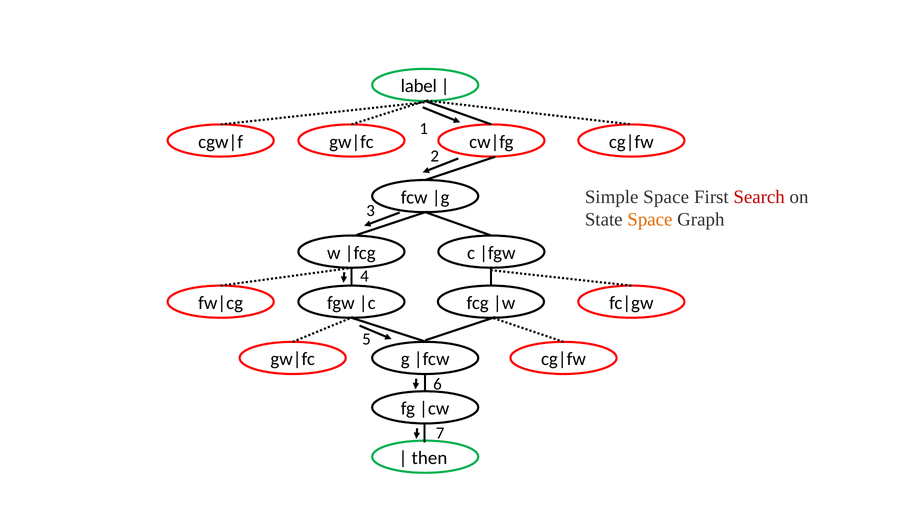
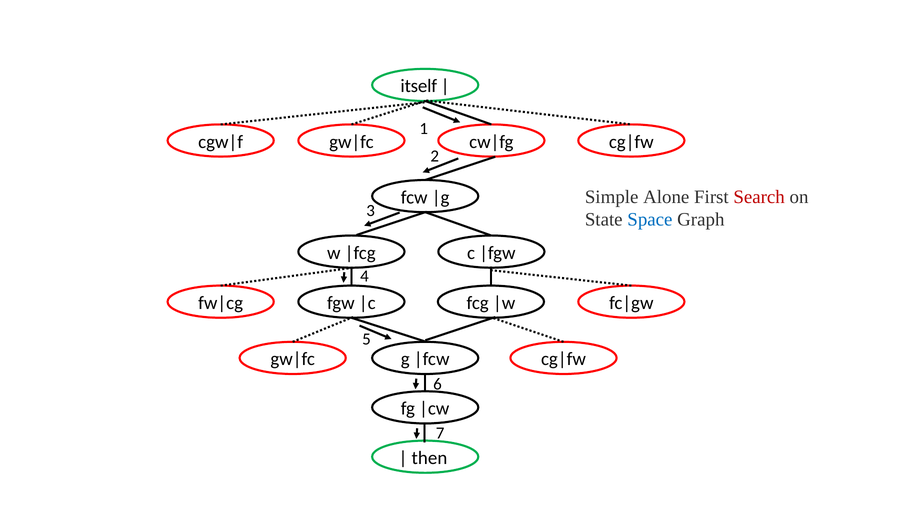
label: label -> itself
Simple Space: Space -> Alone
Space at (650, 219) colour: orange -> blue
